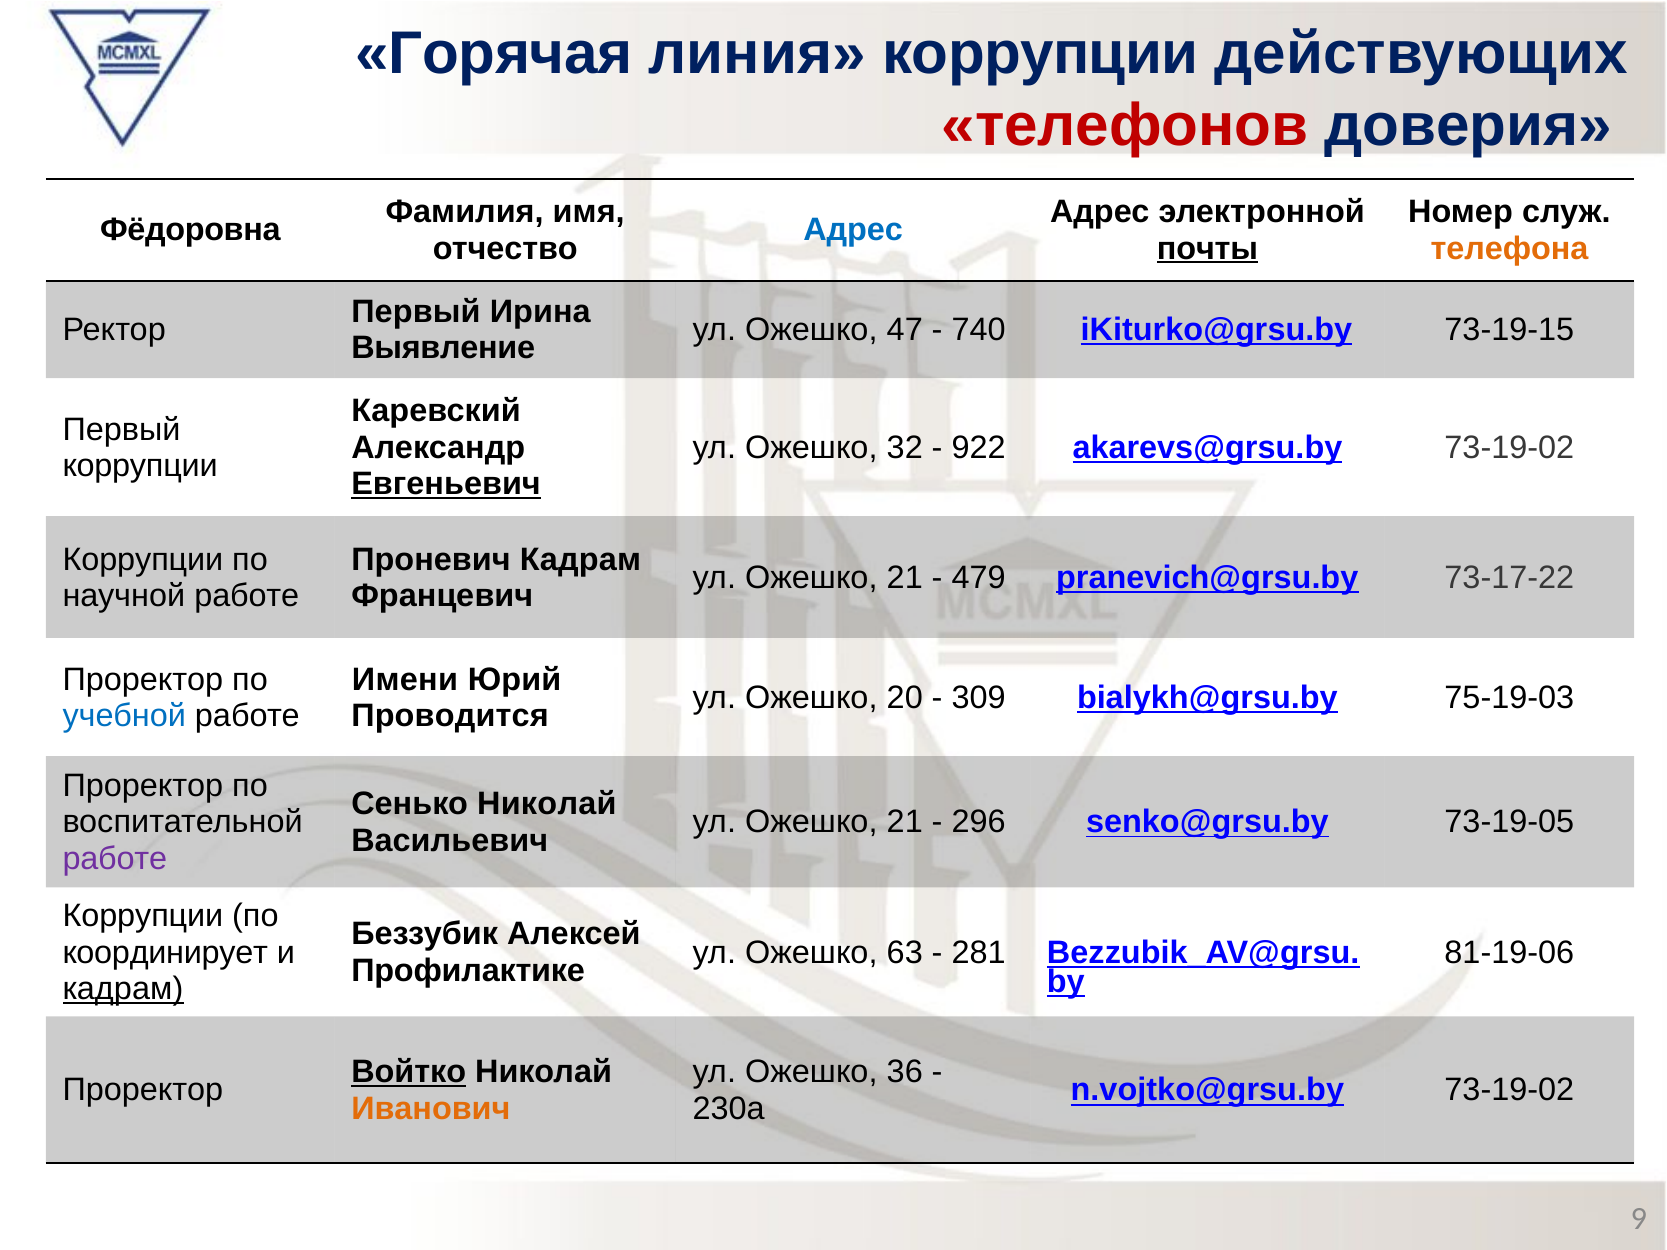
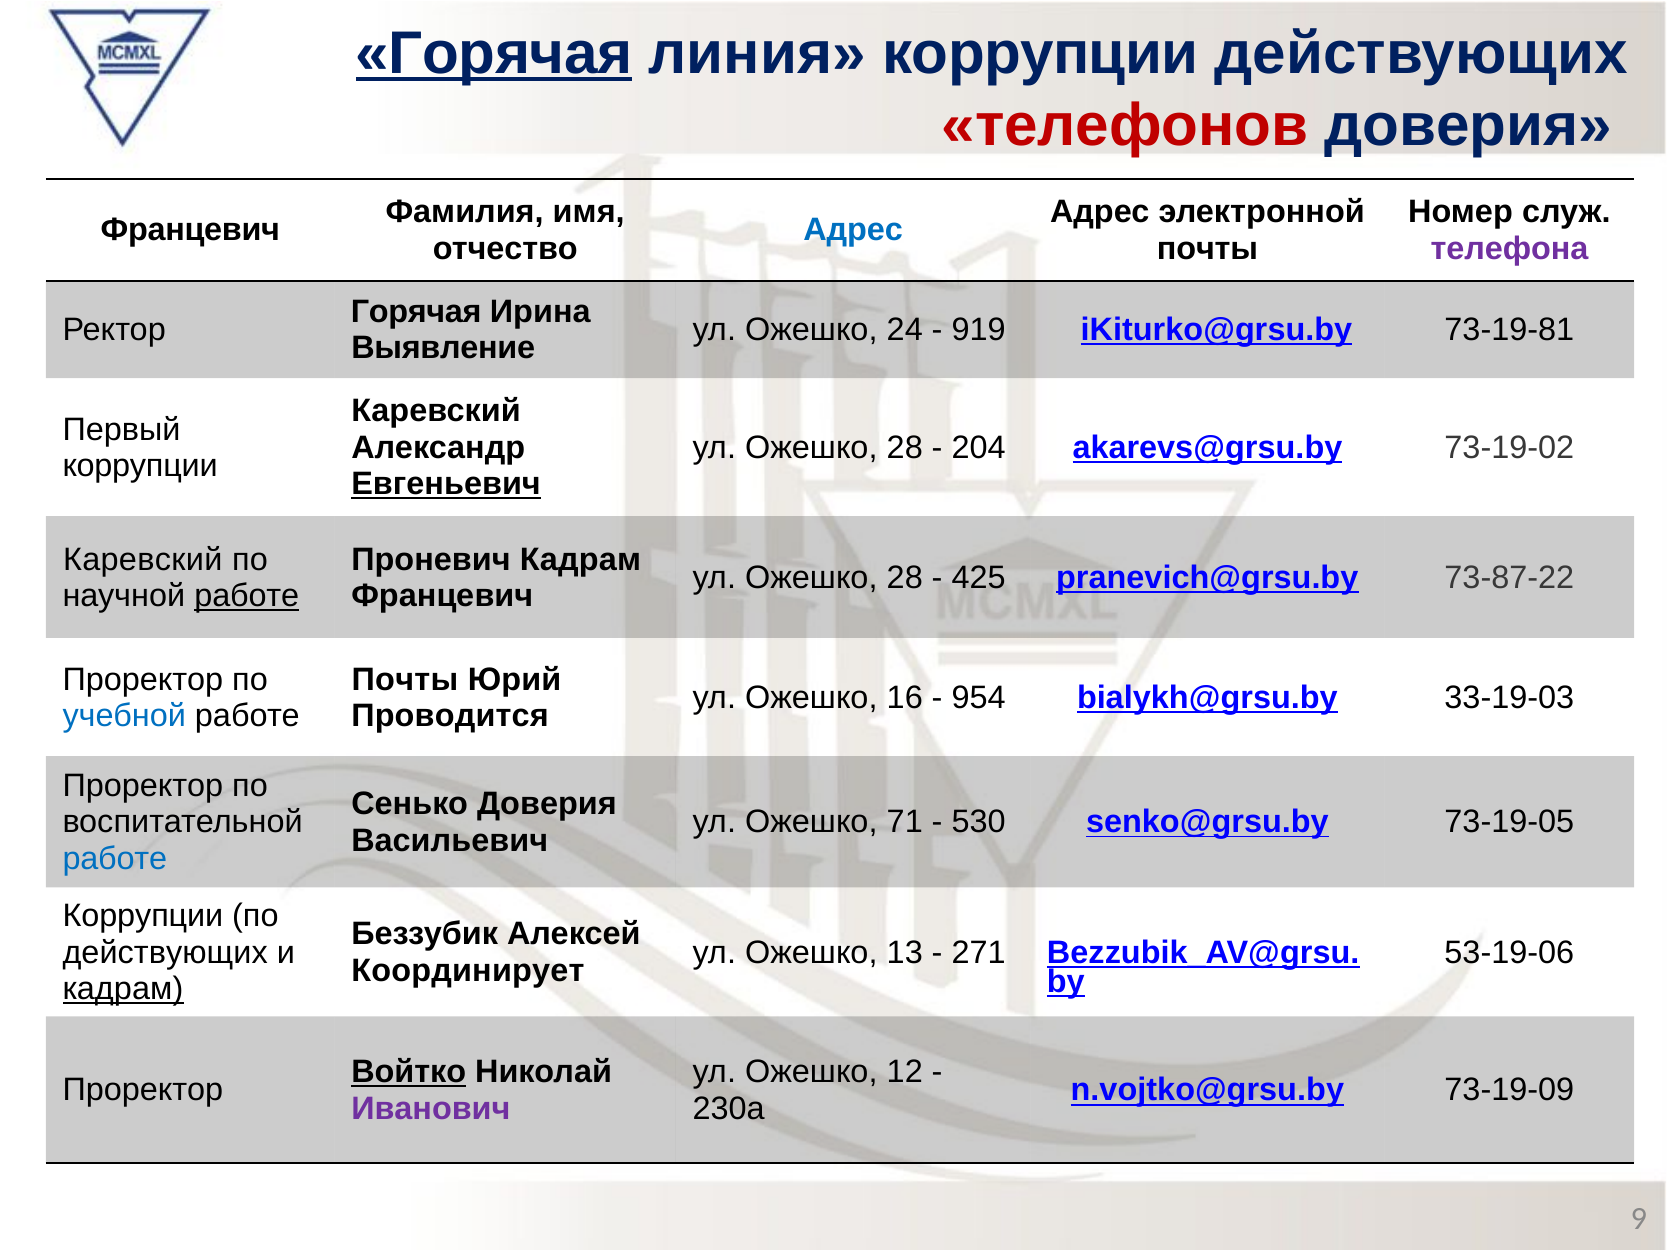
Горячая at (494, 53) underline: none -> present
Фёдоровна at (190, 230): Фёдоровна -> Францевич
почты at (1208, 248) underline: present -> none
телефона colour: orange -> purple
Первый at (416, 312): Первый -> Горячая
47: 47 -> 24
740: 740 -> 919
73-19-15: 73-19-15 -> 73-19-81
32 at (905, 448): 32 -> 28
922: 922 -> 204
Коррупции at (143, 559): Коррупции -> Каревский
21 at (905, 578): 21 -> 28
479: 479 -> 425
73-17-22: 73-17-22 -> 73-87-22
работе at (247, 596) underline: none -> present
Имени at (405, 679): Имени -> Почты
20: 20 -> 16
309: 309 -> 954
75-19-03: 75-19-03 -> 33-19-03
Сенько Николай: Николай -> Доверия
21 at (905, 822): 21 -> 71
296: 296 -> 530
работе at (115, 859) colour: purple -> blue
координирует at (165, 953): координирует -> действующих
63: 63 -> 13
281: 281 -> 271
81-19-06: 81-19-06 -> 53-19-06
Профилактике: Профилактике -> Координирует
36: 36 -> 12
n.vojtko@grsu.by 73-19-02: 73-19-02 -> 73-19-09
Иванович colour: orange -> purple
